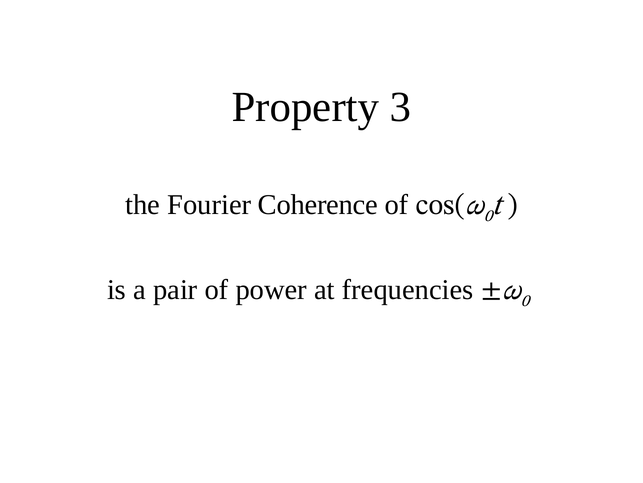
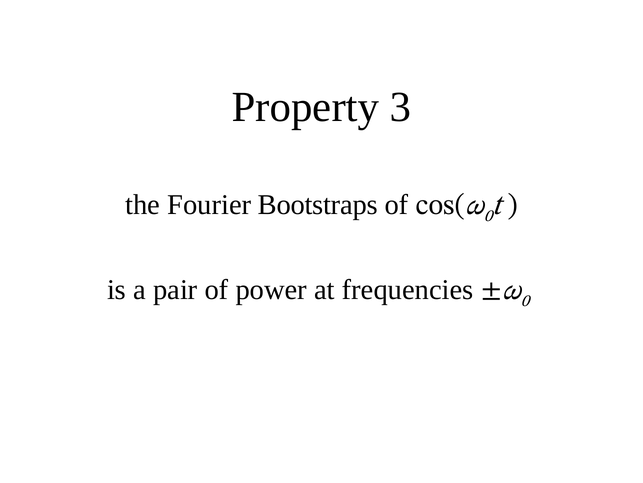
Coherence: Coherence -> Bootstraps
